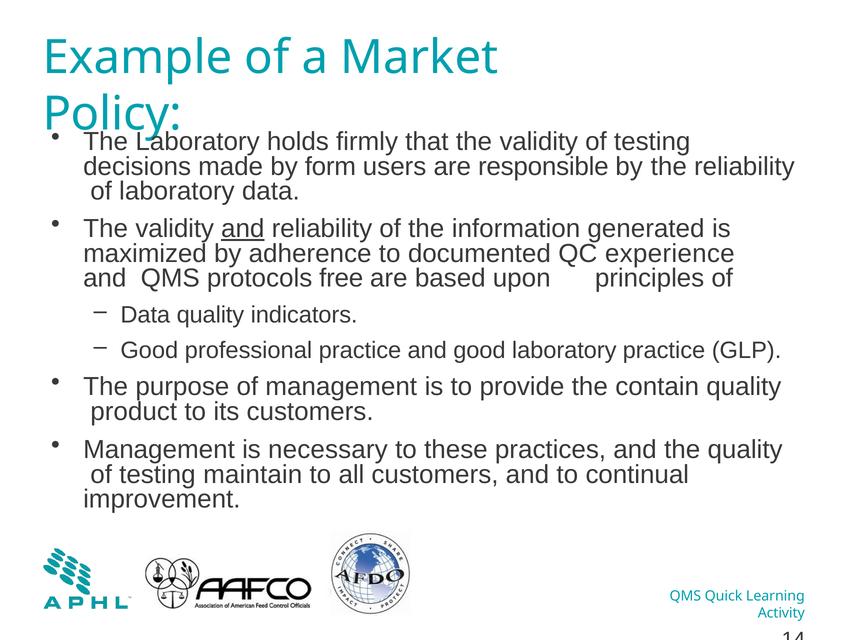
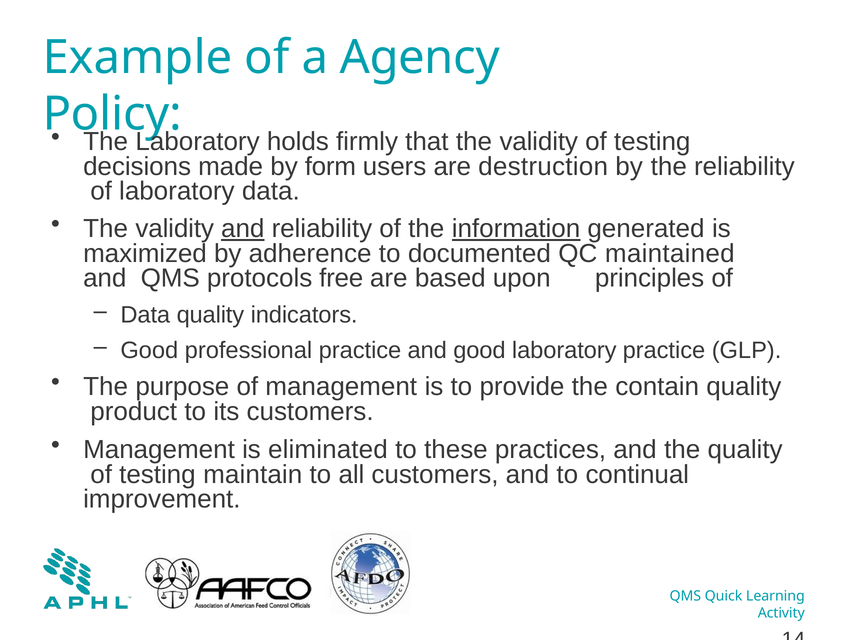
Market: Market -> Agency
responsible: responsible -> destruction
information underline: none -> present
experience: experience -> maintained
necessary: necessary -> eliminated
